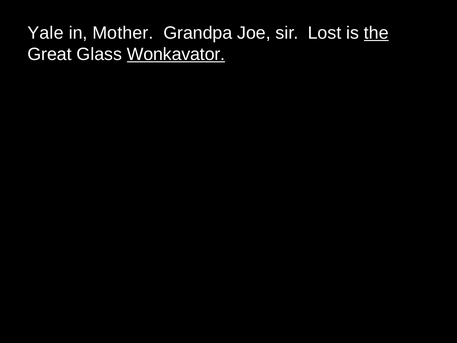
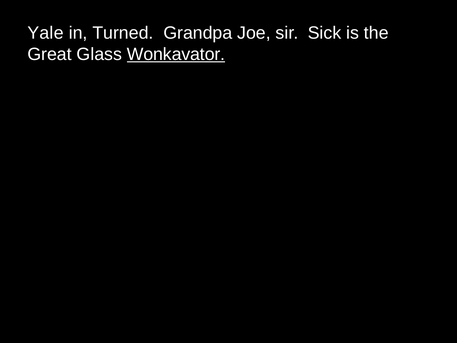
Mother: Mother -> Turned
Lost: Lost -> Sick
the underline: present -> none
